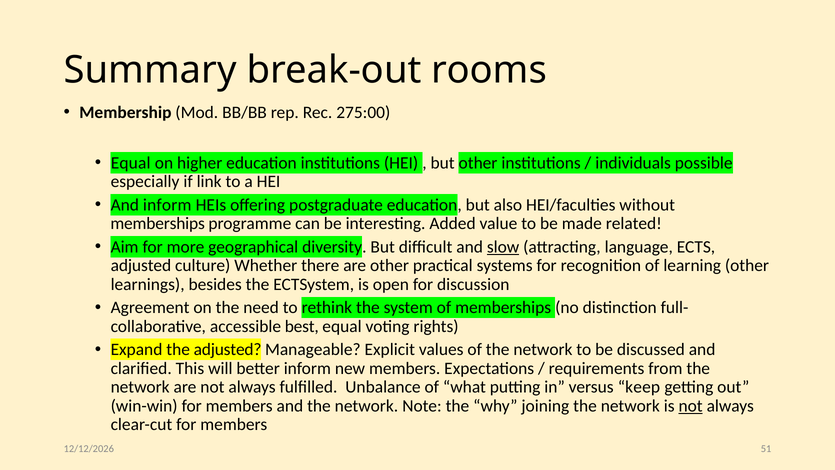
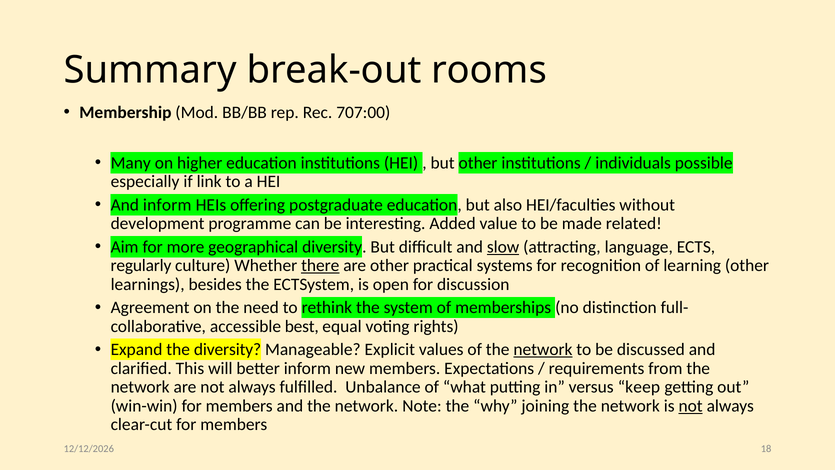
275:00: 275:00 -> 707:00
Equal at (131, 163): Equal -> Many
memberships at (158, 224): memberships -> development
adjusted at (141, 265): adjusted -> regularly
there underline: none -> present
the adjusted: adjusted -> diversity
network at (543, 349) underline: none -> present
51: 51 -> 18
